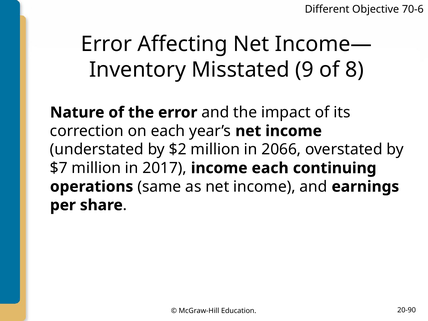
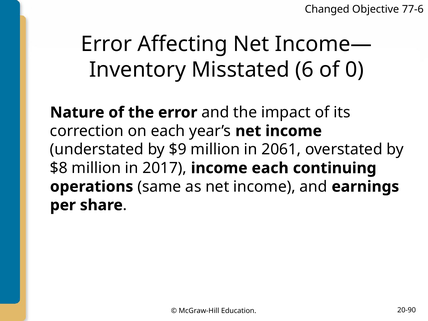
Different: Different -> Changed
70-6: 70-6 -> 77-6
9: 9 -> 6
8: 8 -> 0
$2: $2 -> $9
2066: 2066 -> 2061
$7: $7 -> $8
